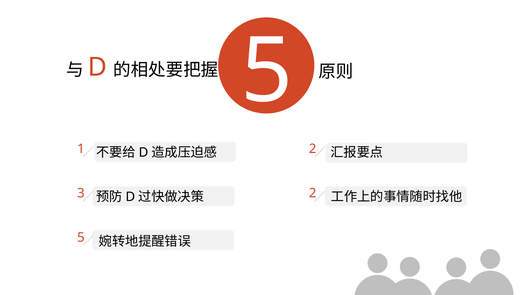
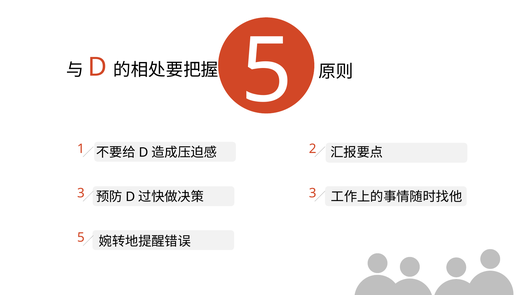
2 at (313, 193): 2 -> 3
